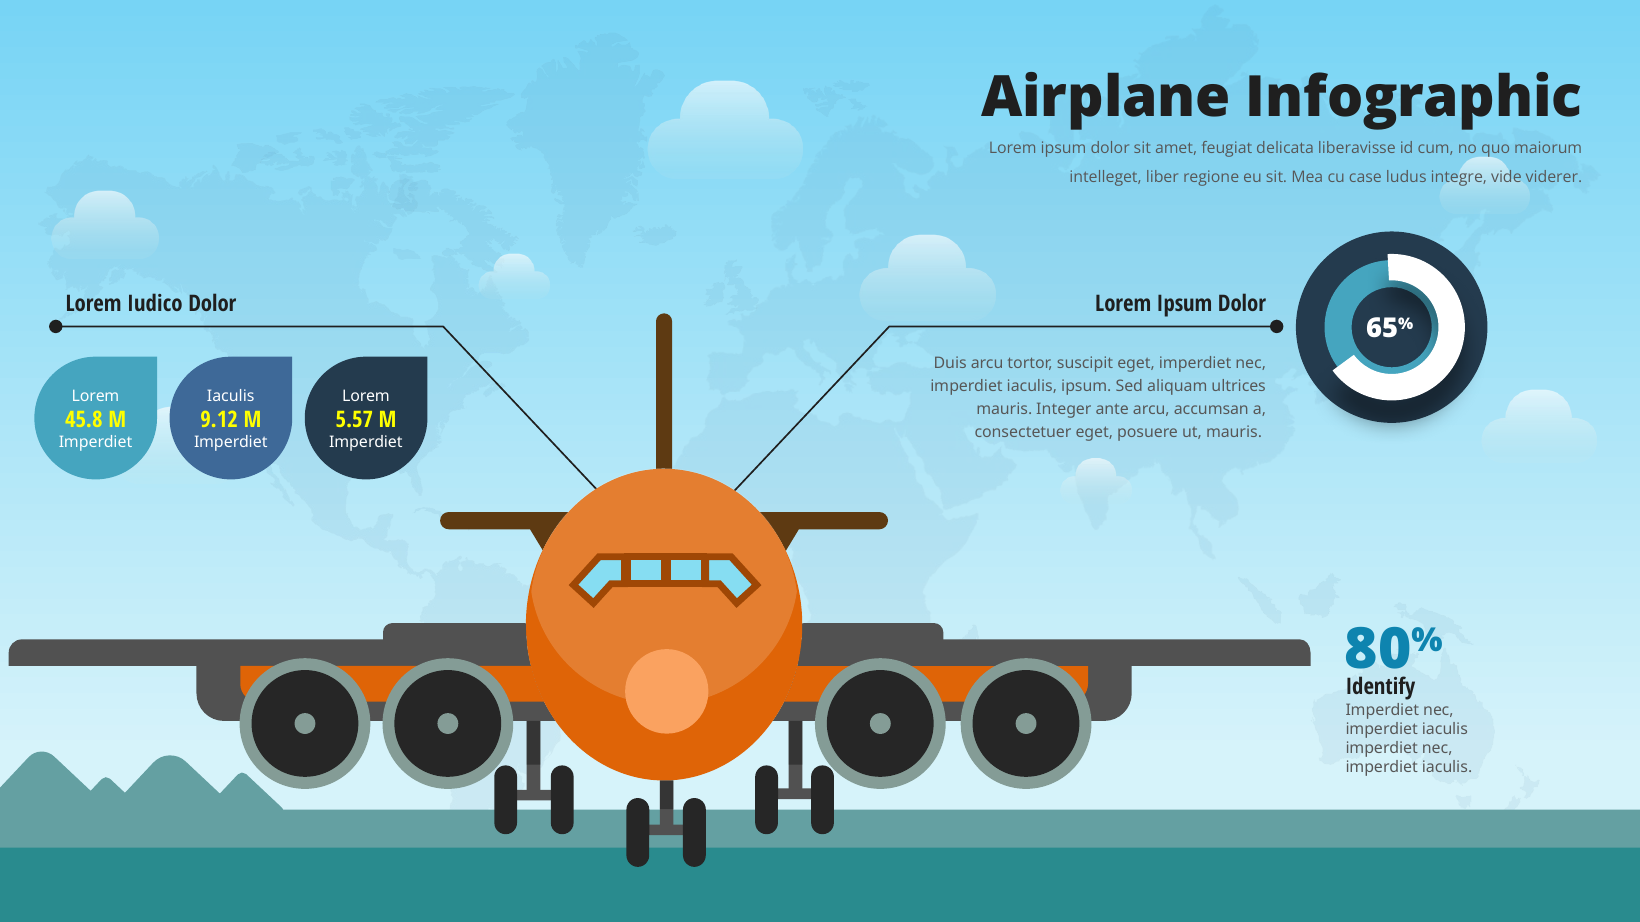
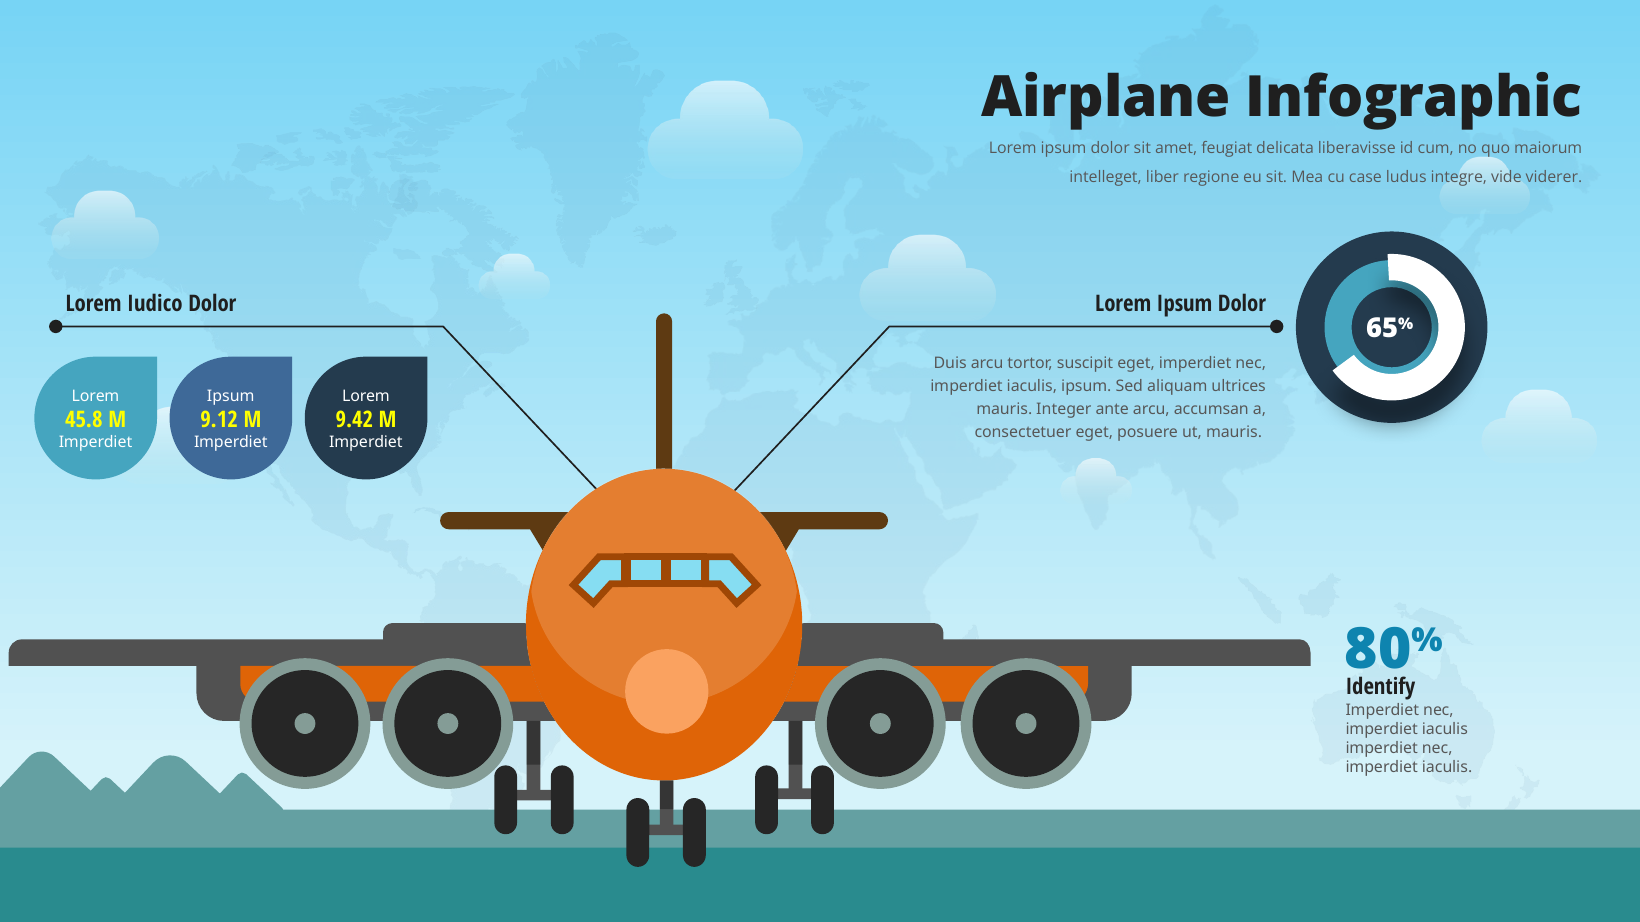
Iaculis at (231, 396): Iaculis -> Ipsum
5.57: 5.57 -> 9.42
